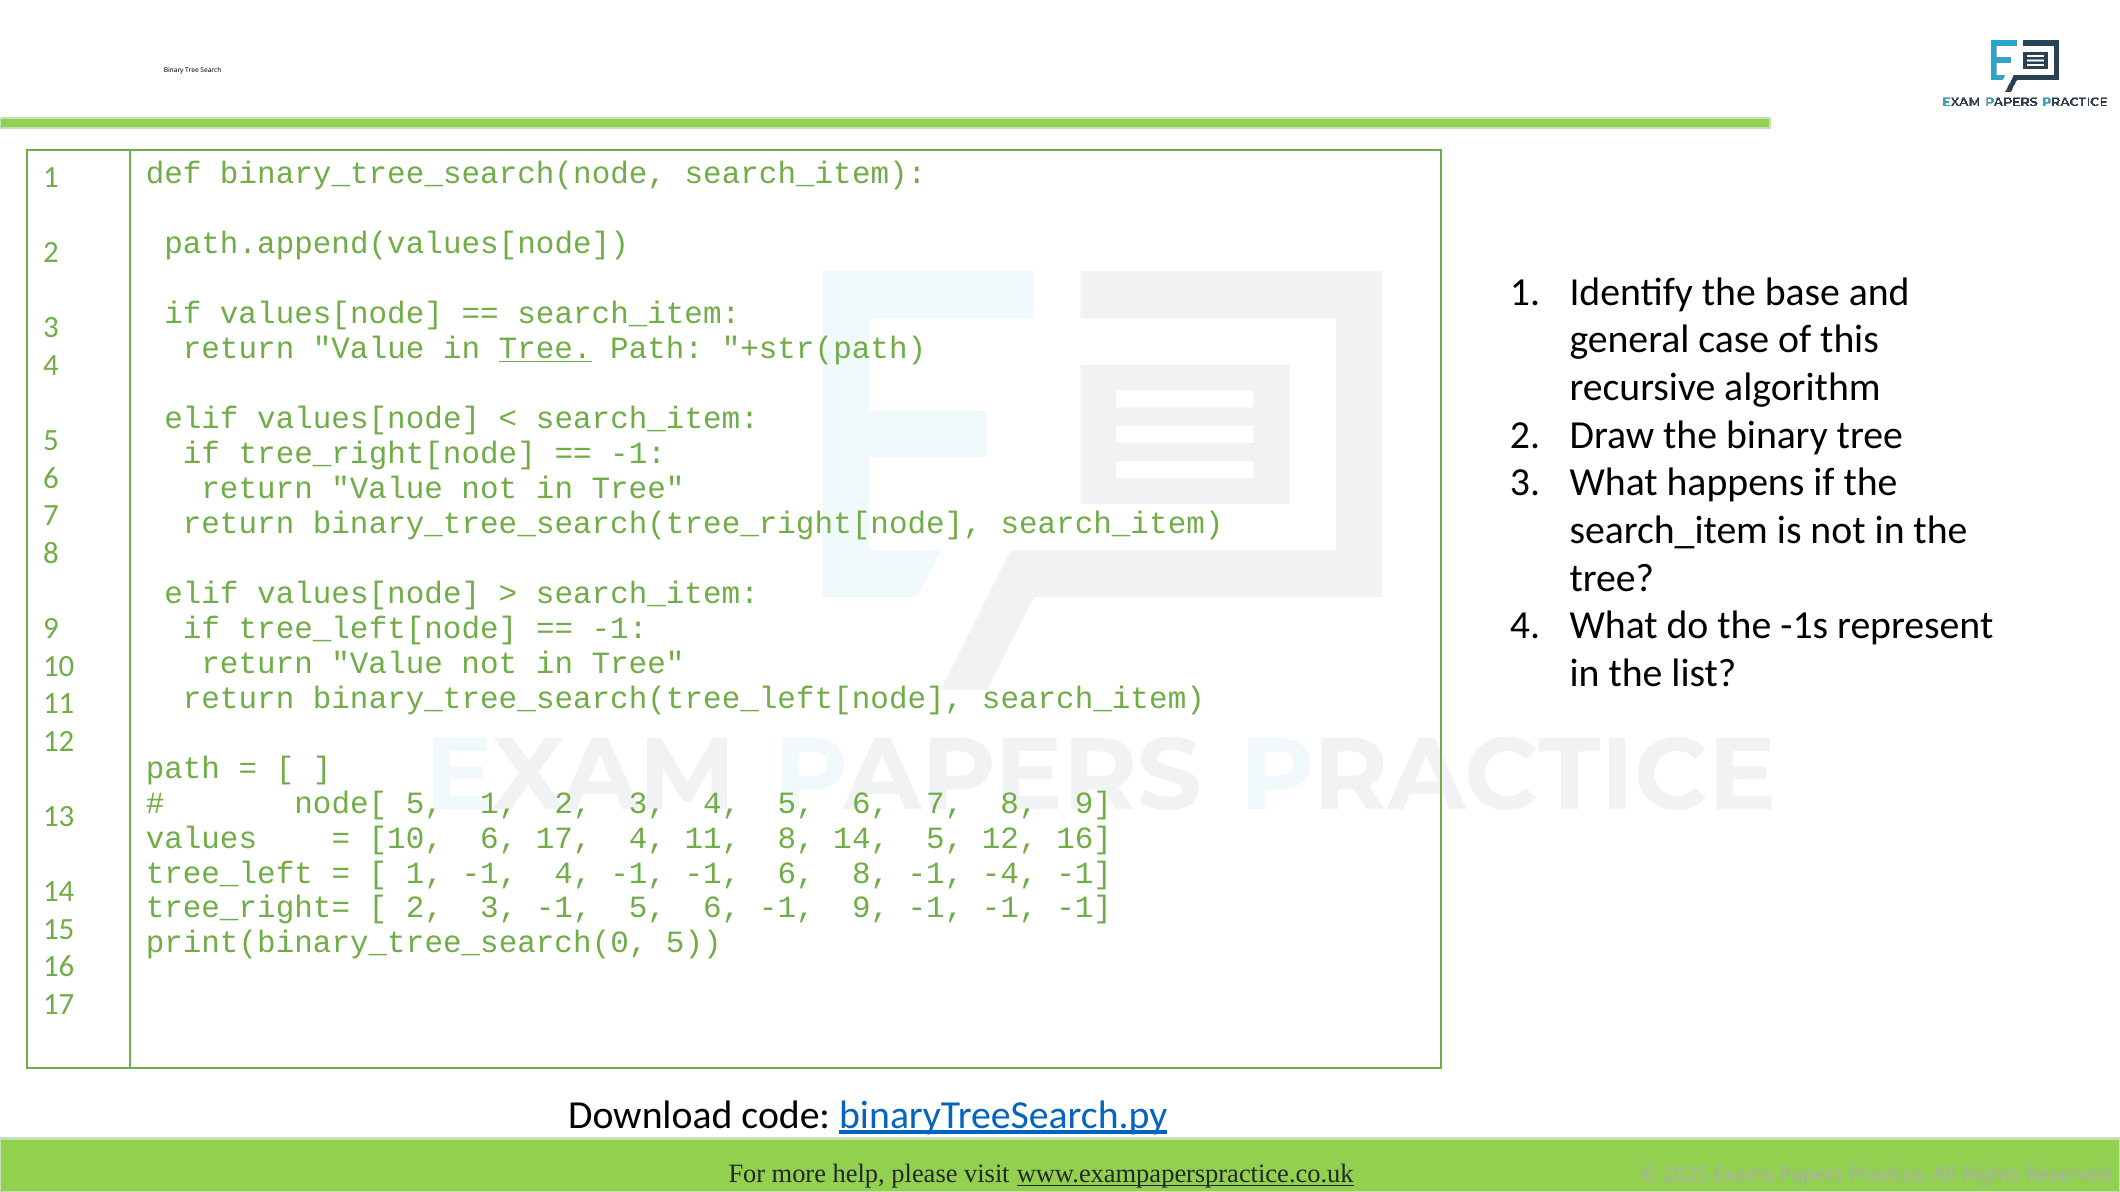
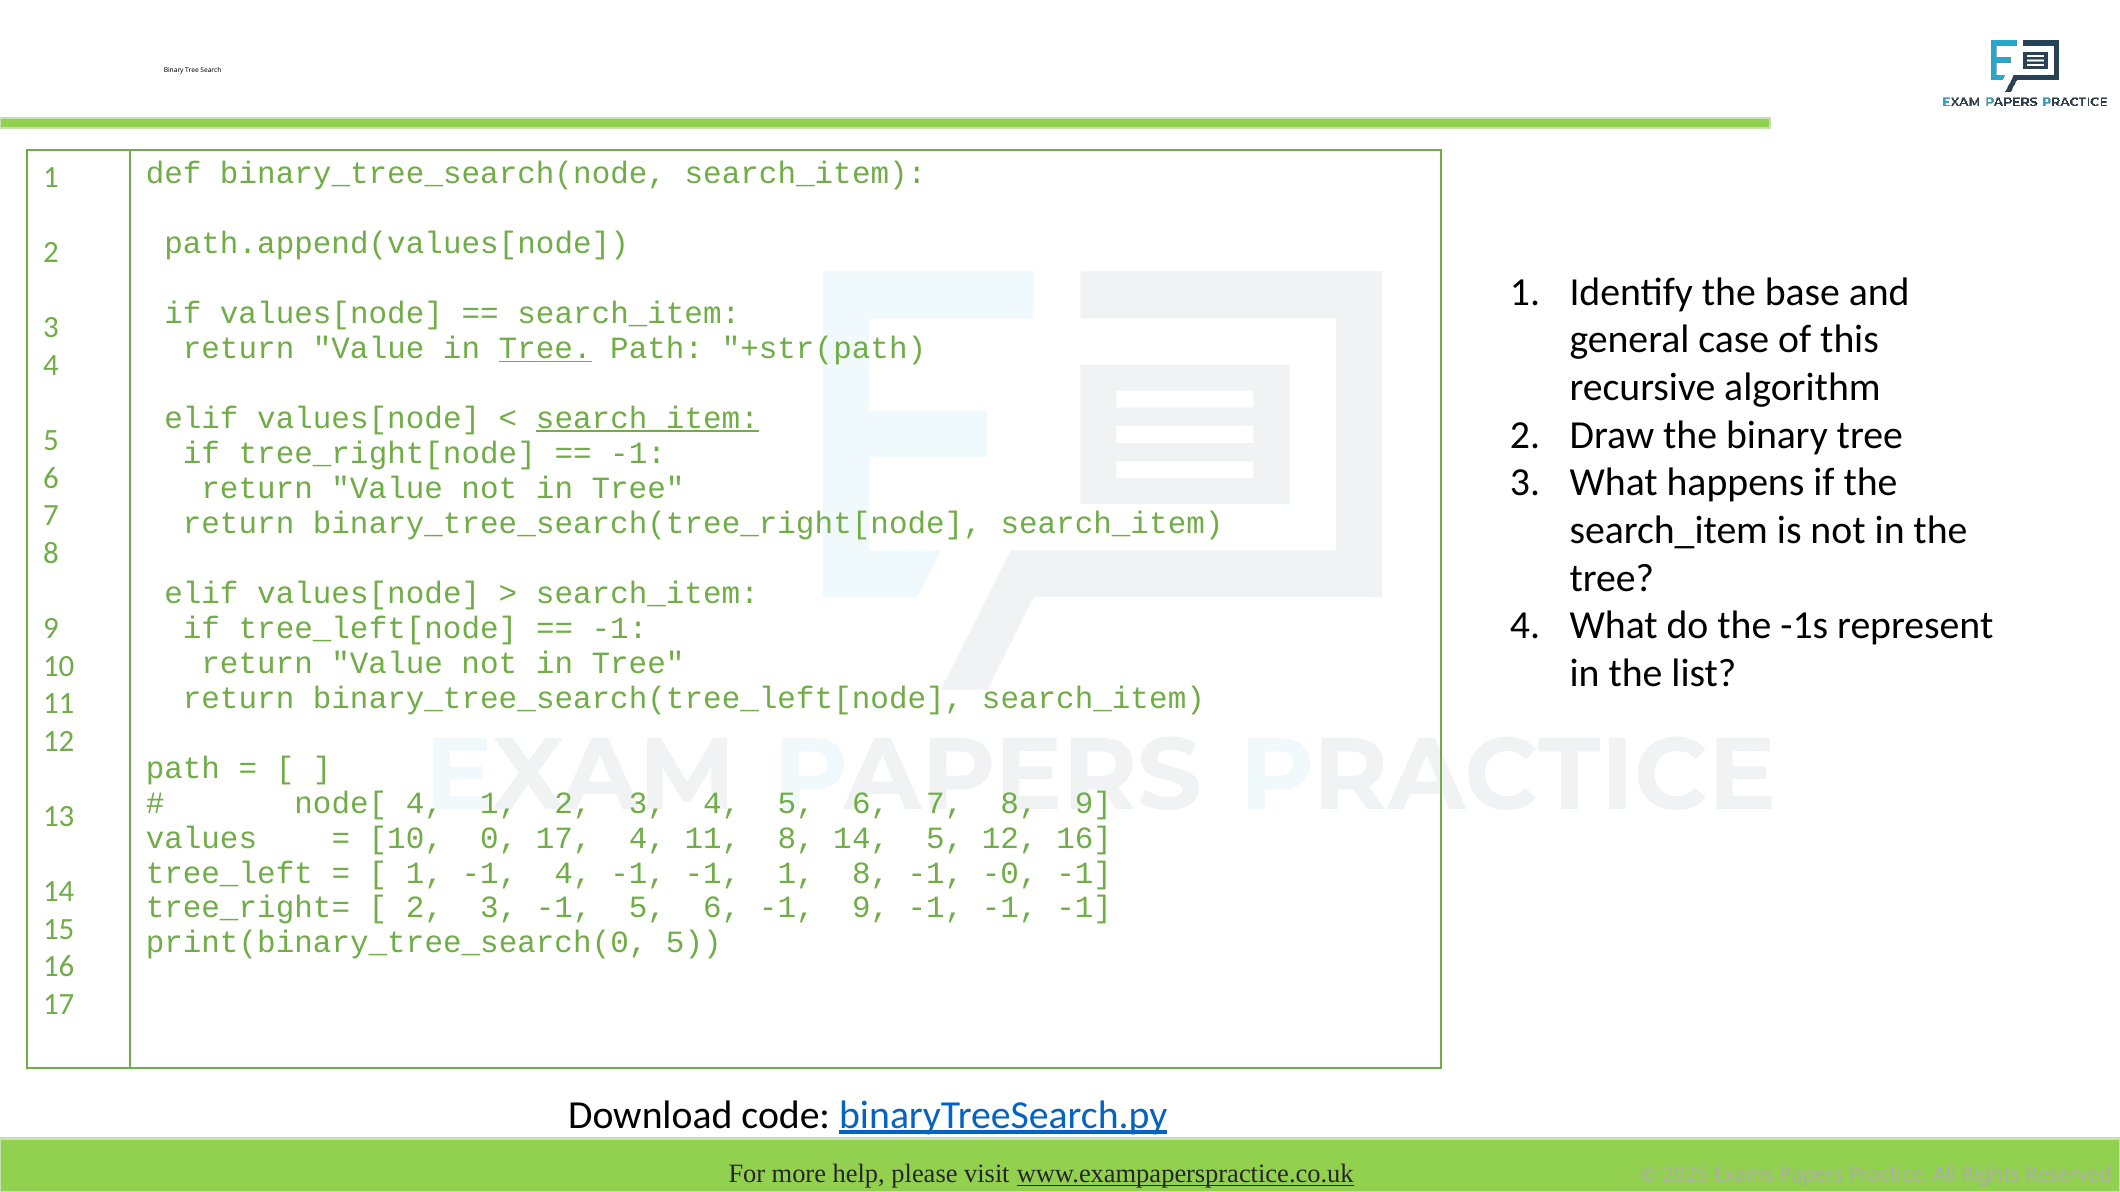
search_item at (647, 418) underline: none -> present
node[ 5: 5 -> 4
10 6: 6 -> 0
-1 6: 6 -> 1
-4: -4 -> -0
